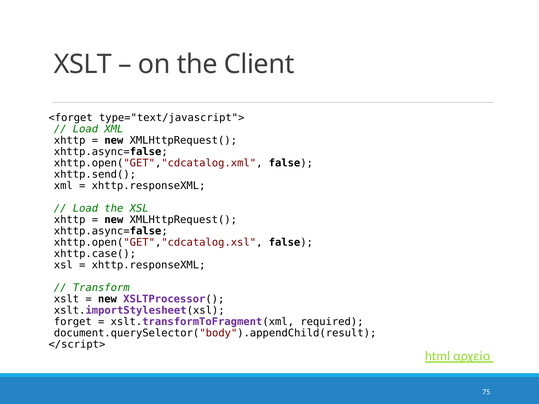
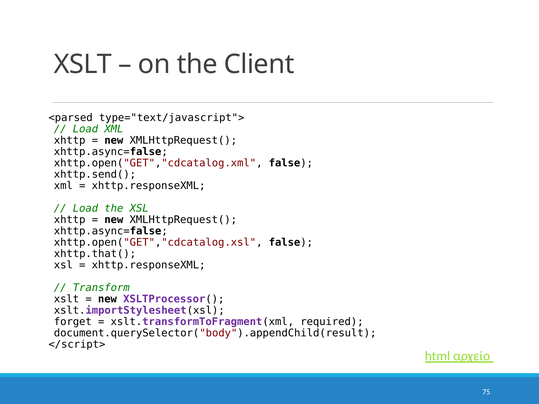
<forget: <forget -> <parsed
xhttp.case(: xhttp.case( -> xhttp.that(
